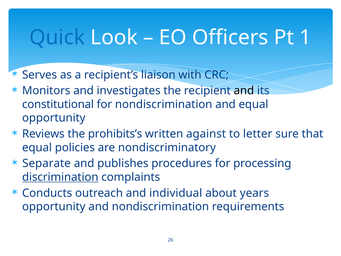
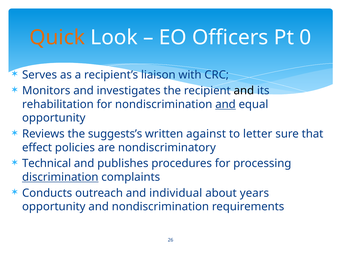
Quick colour: blue -> orange
1: 1 -> 0
constitutional: constitutional -> rehabilitation
and at (225, 104) underline: none -> present
prohibits’s: prohibits’s -> suggests’s
equal at (37, 147): equal -> effect
Separate: Separate -> Technical
